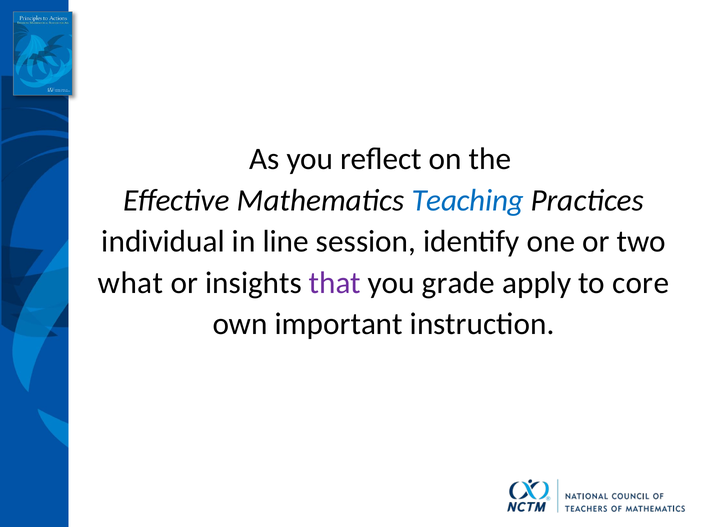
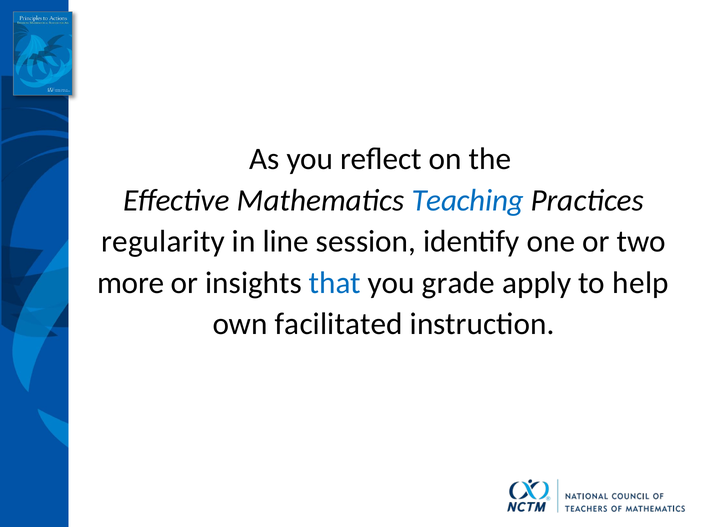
individual: individual -> regularity
what: what -> more
that colour: purple -> blue
core: core -> help
important: important -> facilitated
